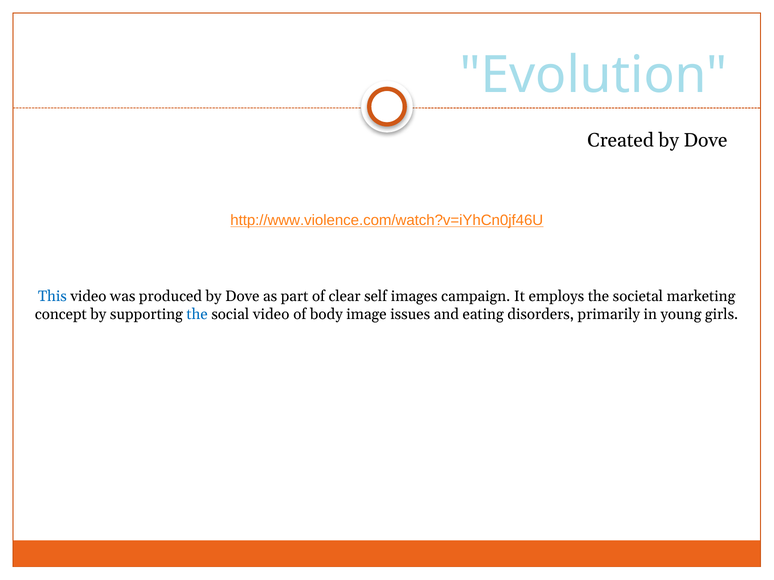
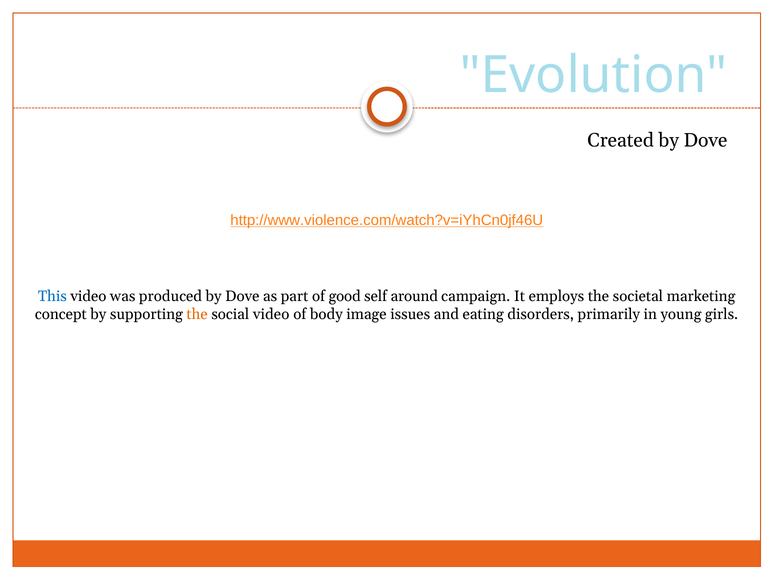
clear: clear -> good
images: images -> around
the at (197, 314) colour: blue -> orange
